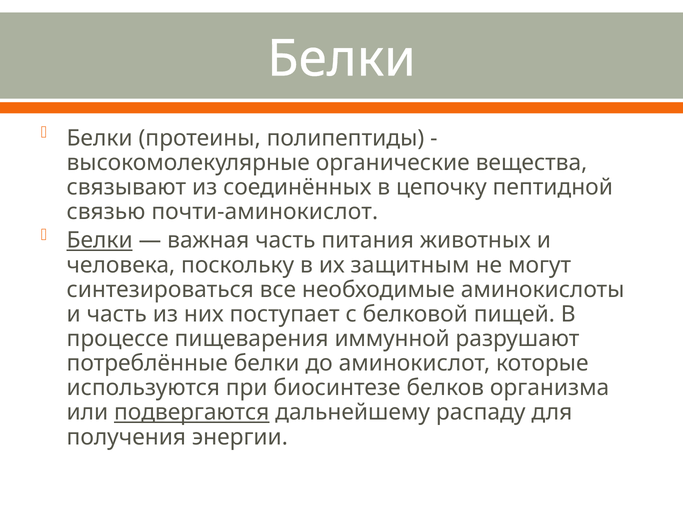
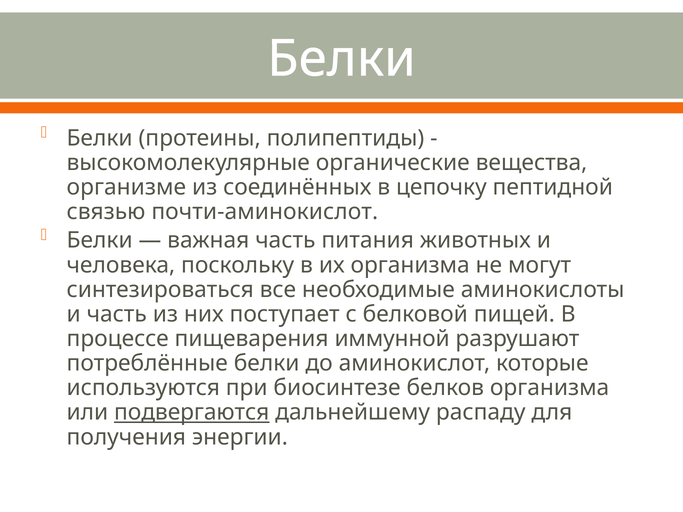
связывают: связывают -> организме
Белки at (100, 241) underline: present -> none
их защитным: защитным -> организма
